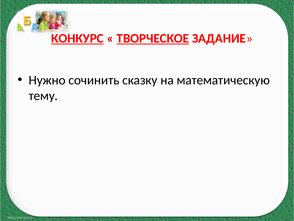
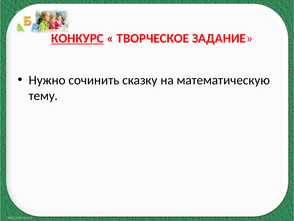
ТВОРЧЕСКОЕ underline: present -> none
